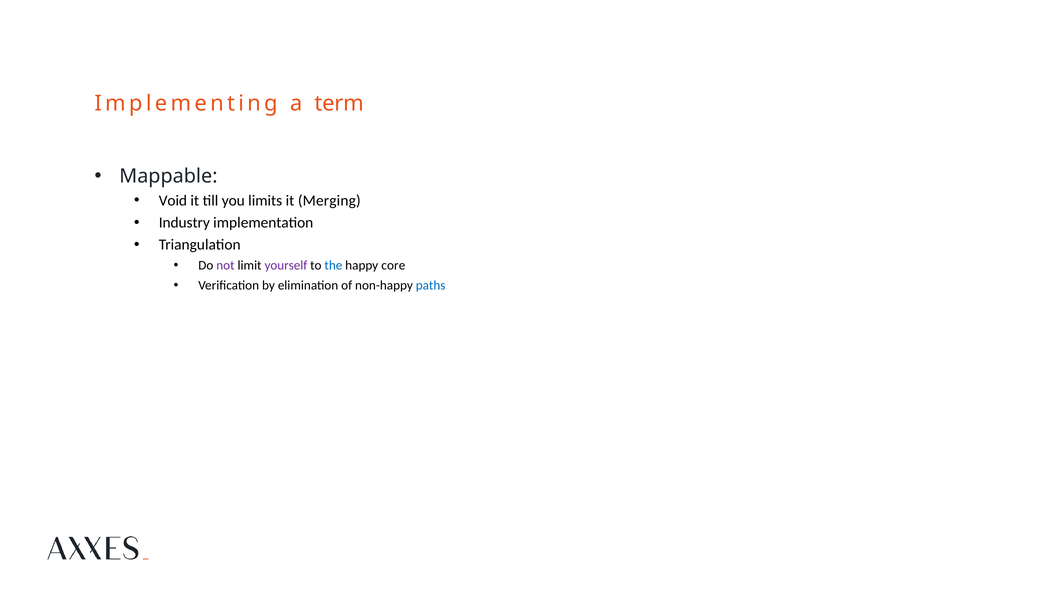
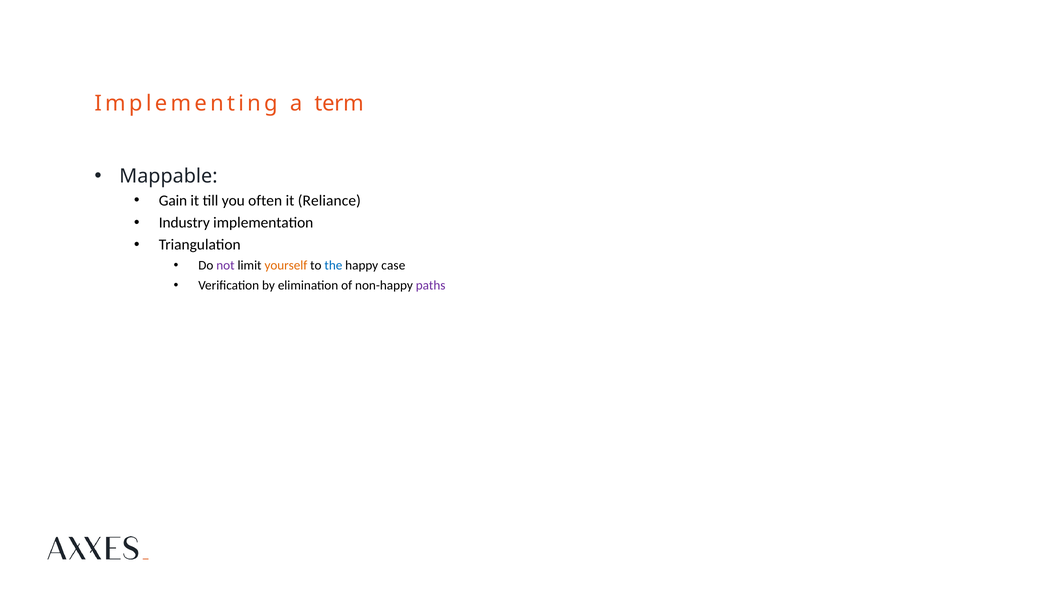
Void: Void -> Gain
limits: limits -> often
Merging: Merging -> Reliance
yourself colour: purple -> orange
core: core -> case
paths colour: blue -> purple
